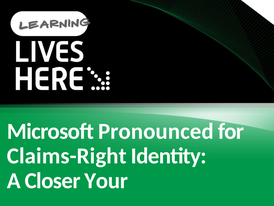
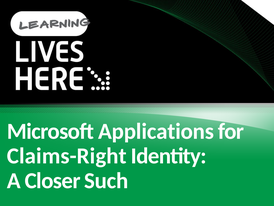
Pronounced: Pronounced -> Applications
Your: Your -> Such
